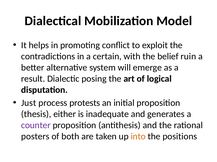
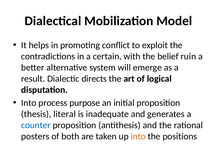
posing: posing -> directs
Just at (29, 103): Just -> Into
protests: protests -> purpose
either: either -> literal
counter colour: purple -> blue
